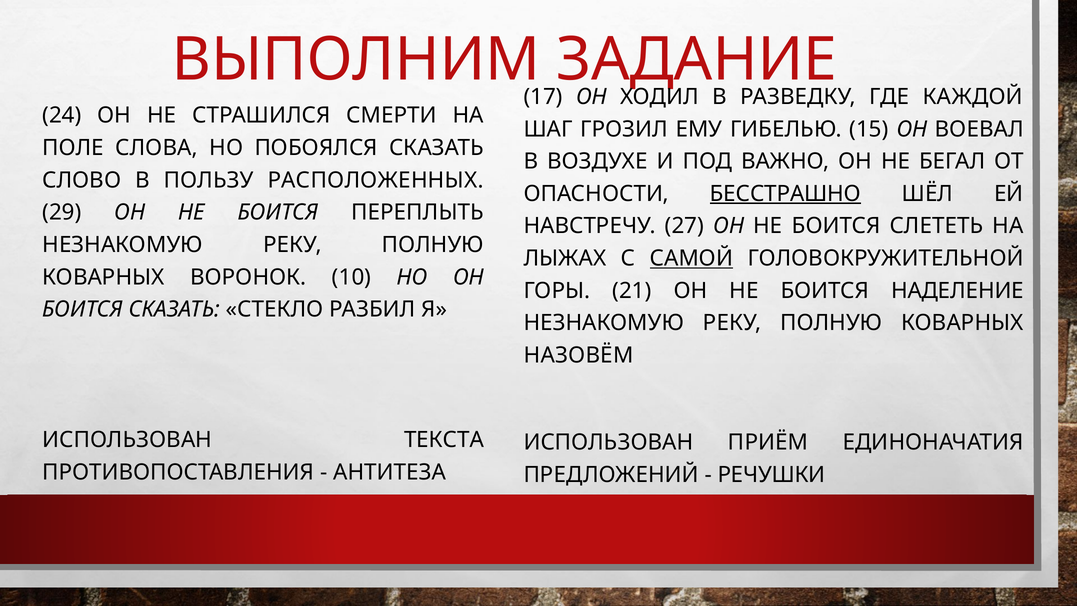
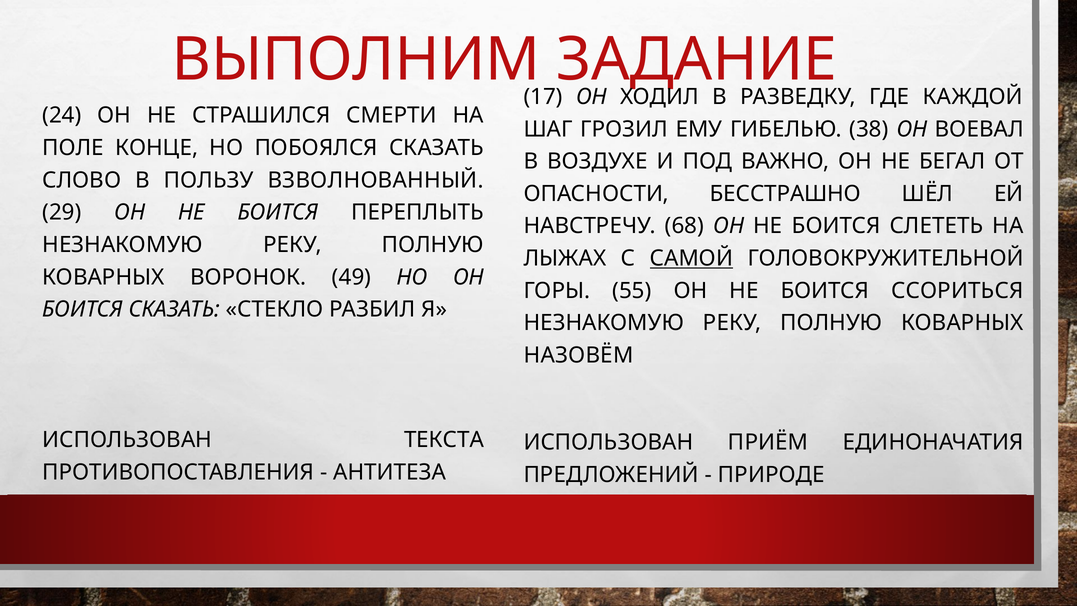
15: 15 -> 38
СЛОВА: СЛОВА -> КОНЦЕ
РАСПОЛОЖЕННЫХ: РАСПОЛОЖЕННЫХ -> ВЗВОЛНОВАННЫЙ
БЕССТРАШНО underline: present -> none
27: 27 -> 68
10: 10 -> 49
21: 21 -> 55
НАДЕЛЕНИЕ: НАДЕЛЕНИЕ -> ССОРИТЬСЯ
РЕЧУШКИ: РЕЧУШКИ -> ПРИРОДЕ
